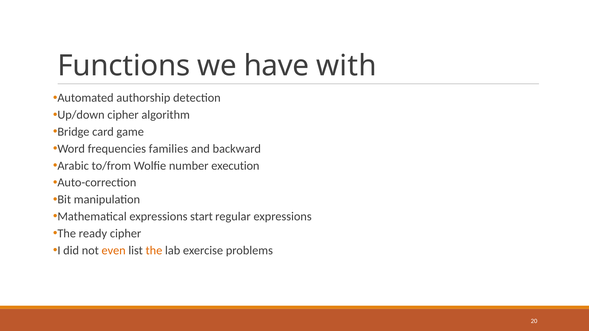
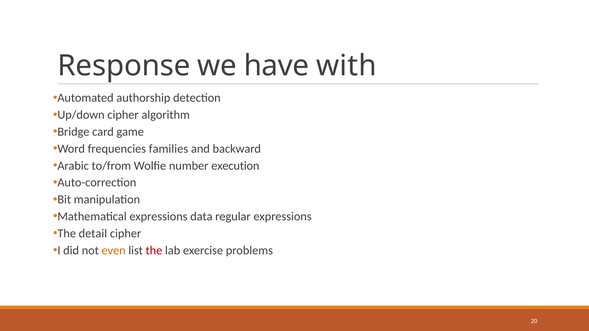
Functions: Functions -> Response
start: start -> data
ready: ready -> detail
the at (154, 251) colour: orange -> red
